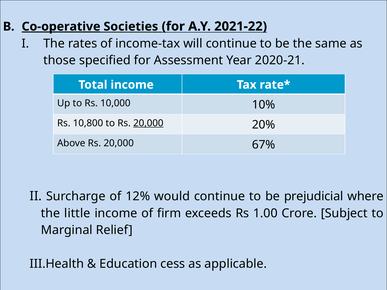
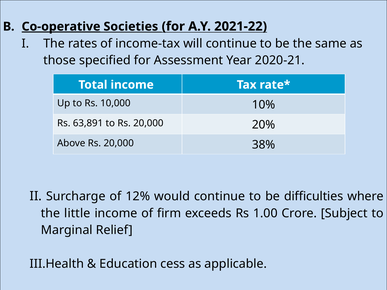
10,800: 10,800 -> 63,891
20,000 at (148, 123) underline: present -> none
67%: 67% -> 38%
prejudicial: prejudicial -> difficulties
